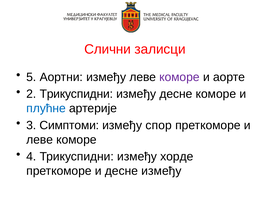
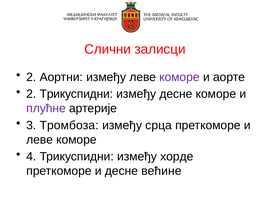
5 at (31, 77): 5 -> 2
плућне colour: blue -> purple
Симптоми: Симптоми -> Тромбоза
спор: спор -> срца
десне између: између -> већине
